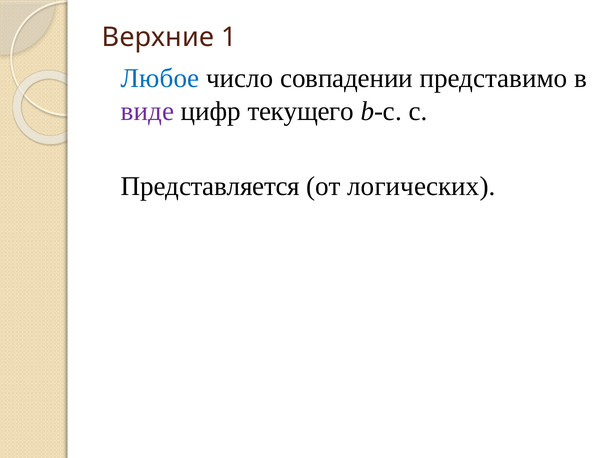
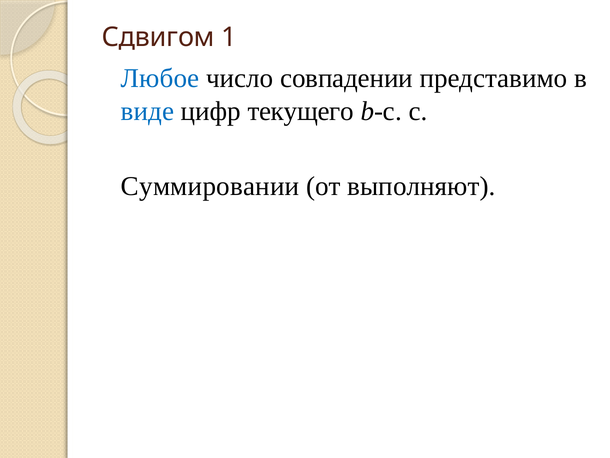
Верхние: Верхние -> Сдвигом
виде colour: purple -> blue
Представляется: Представляется -> Суммировании
логических: логических -> выполняют
